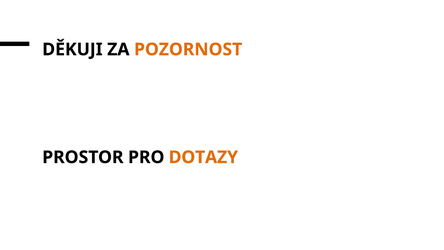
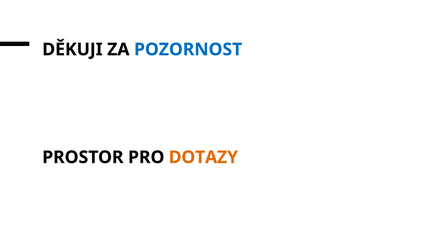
POZORNOST colour: orange -> blue
